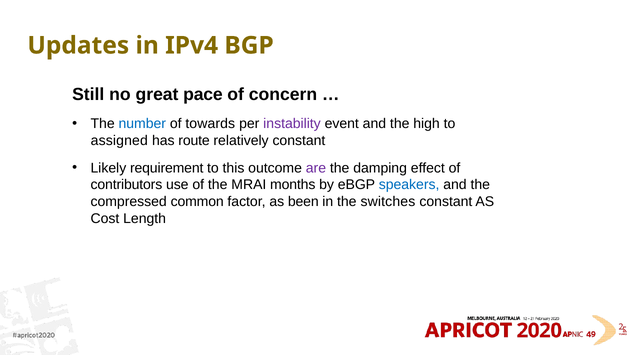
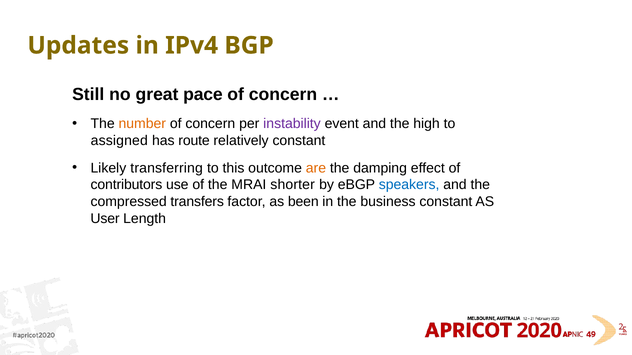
number colour: blue -> orange
towards at (210, 124): towards -> concern
requirement: requirement -> transferring
are colour: purple -> orange
months: months -> shorter
common: common -> transfers
switches: switches -> business
Cost: Cost -> User
